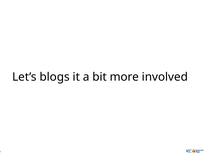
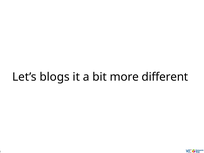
involved: involved -> different
